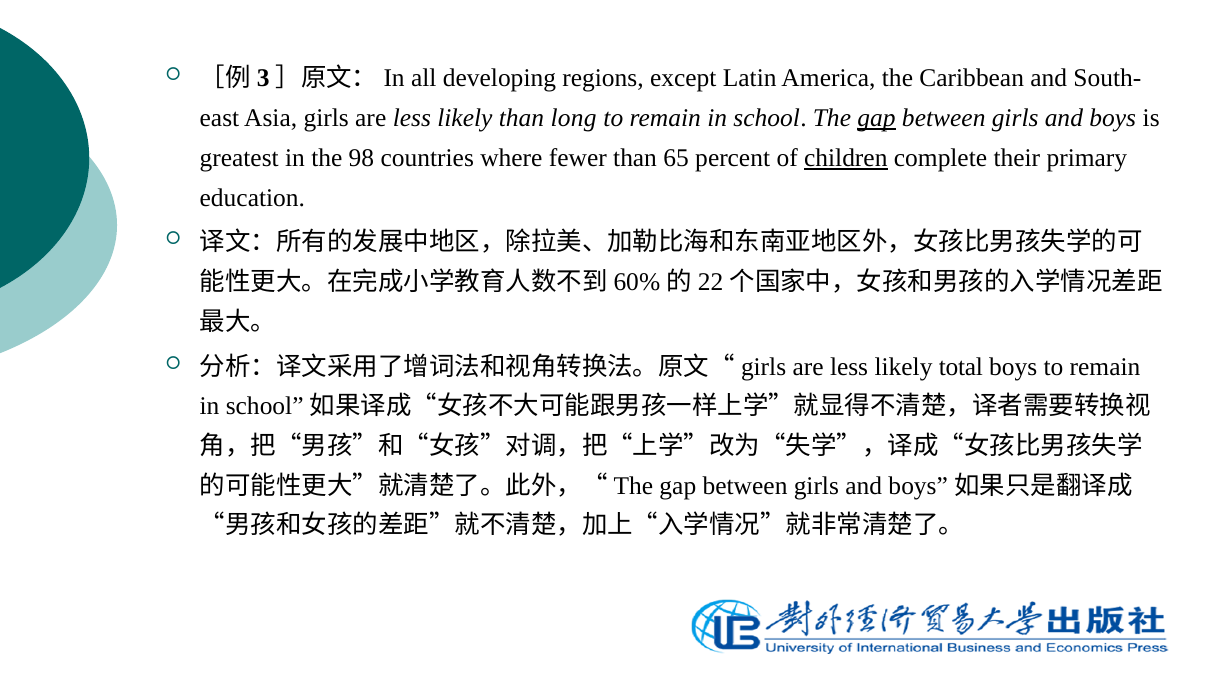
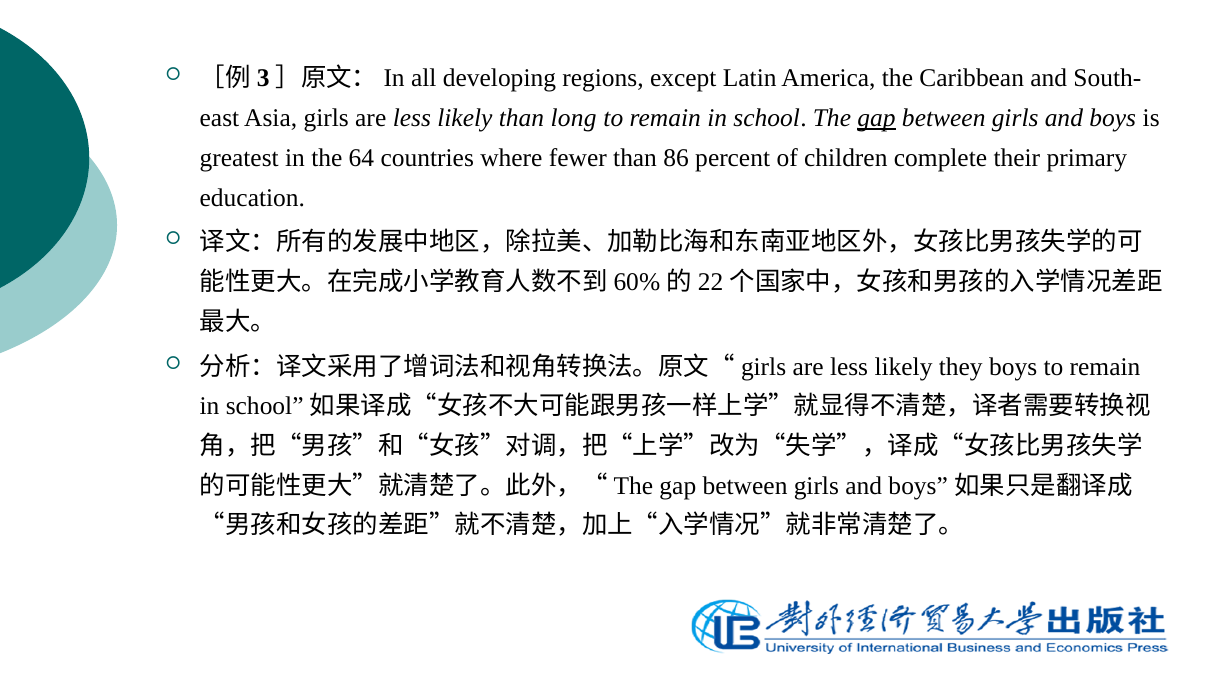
98: 98 -> 64
65: 65 -> 86
children underline: present -> none
total: total -> they
